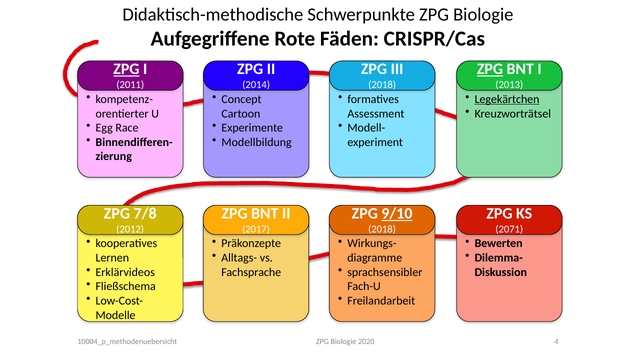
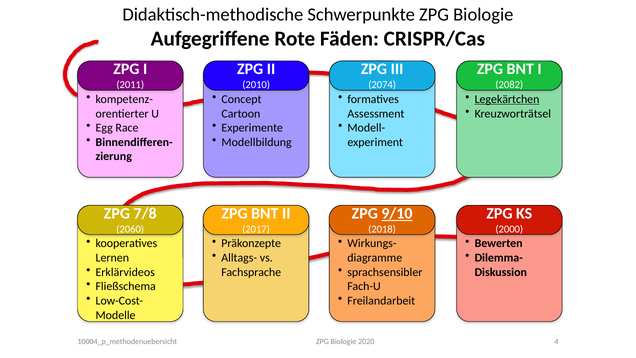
ZPG at (126, 69) underline: present -> none
ZPG at (490, 69) underline: present -> none
2014: 2014 -> 2010
2018 at (382, 85): 2018 -> 2074
2013: 2013 -> 2082
2012: 2012 -> 2060
2071: 2071 -> 2000
